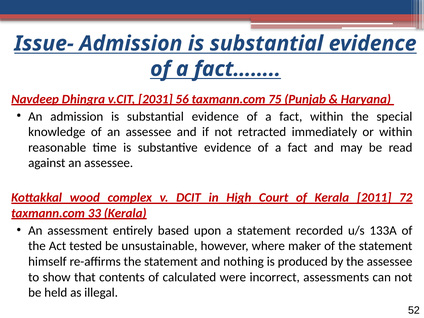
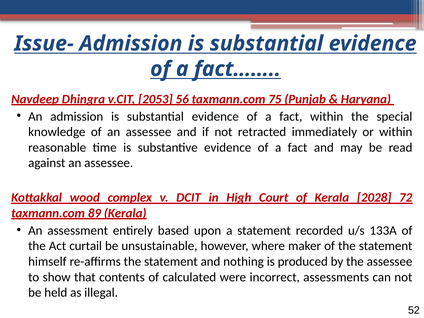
2031: 2031 -> 2053
2011: 2011 -> 2028
33: 33 -> 89
tested: tested -> curtail
